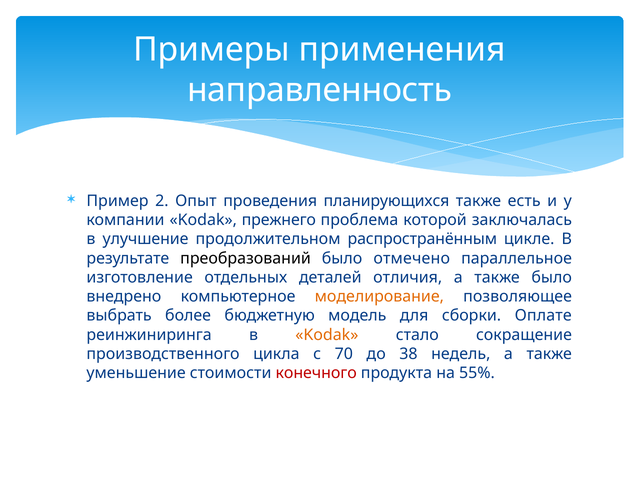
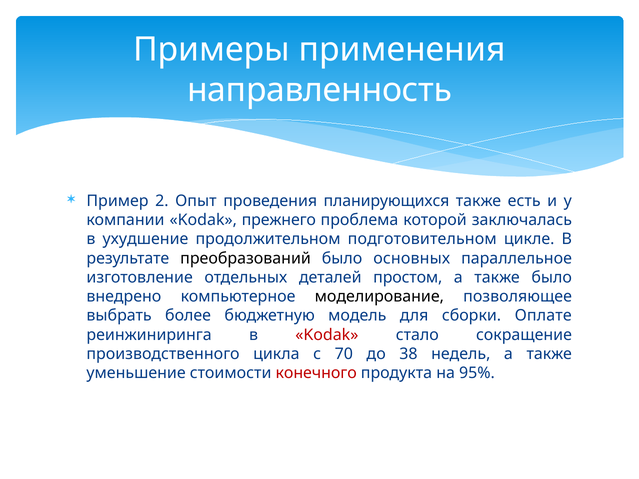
улучшение: улучшение -> ухудшение
распространённым: распространённым -> подготовительном
отмечено: отмечено -> основных
отличия: отличия -> простом
моделирование colour: orange -> black
Kodak at (327, 335) colour: orange -> red
55%: 55% -> 95%
